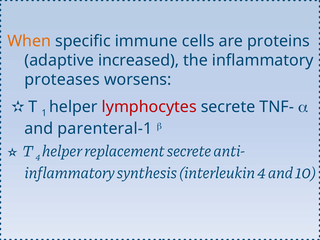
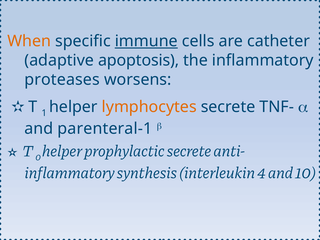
immune underline: none -> present
proteins: proteins -> catheter
increased: increased -> apoptosis
lymphocytes colour: red -> orange
T 4: 4 -> 0
replacement: replacement -> prophylactic
